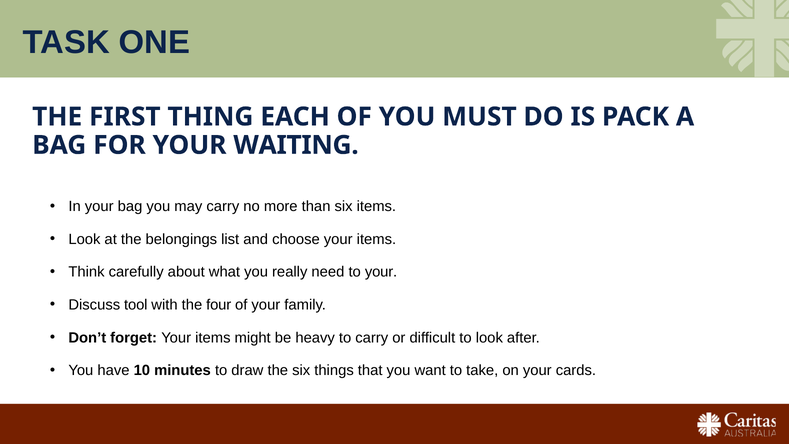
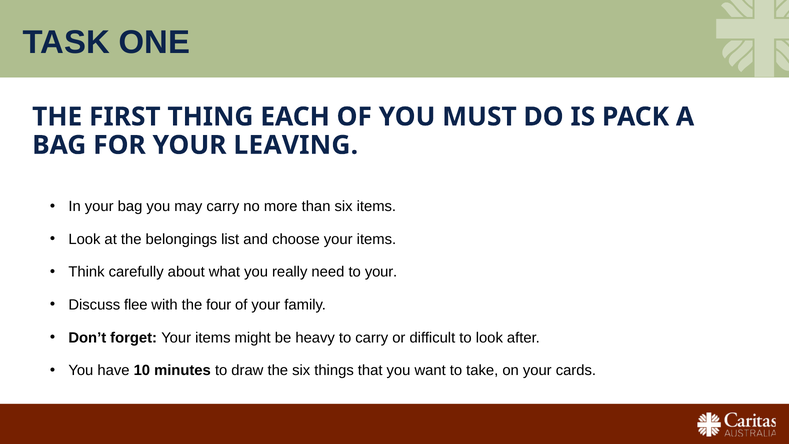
WAITING: WAITING -> LEAVING
tool: tool -> flee
